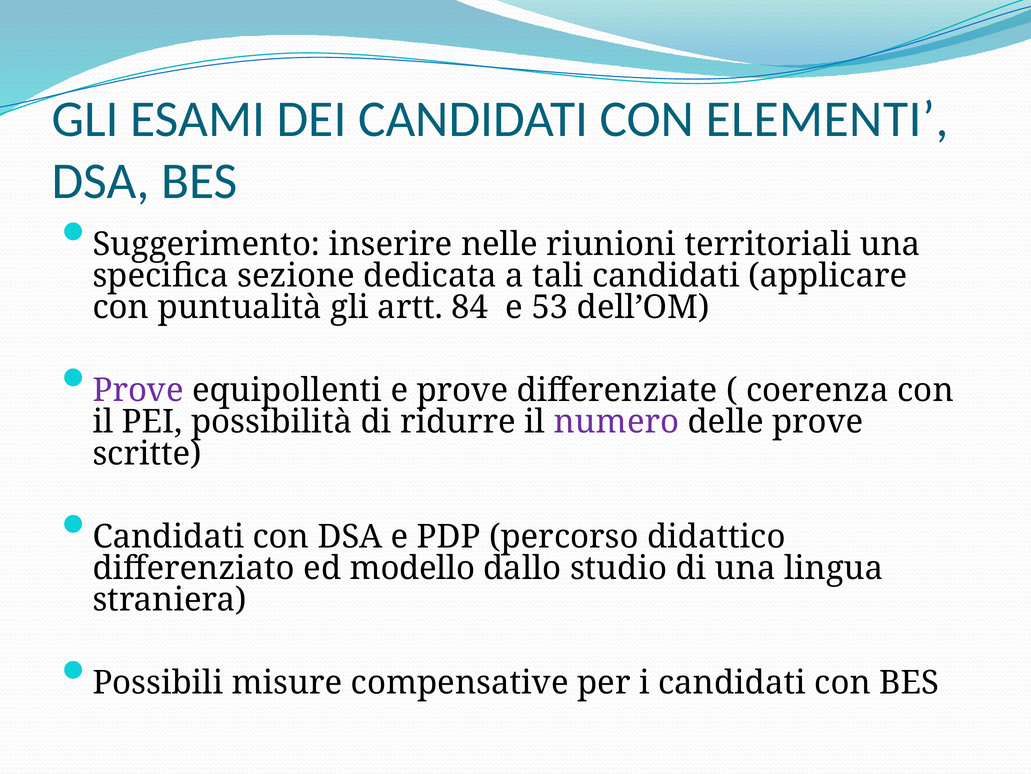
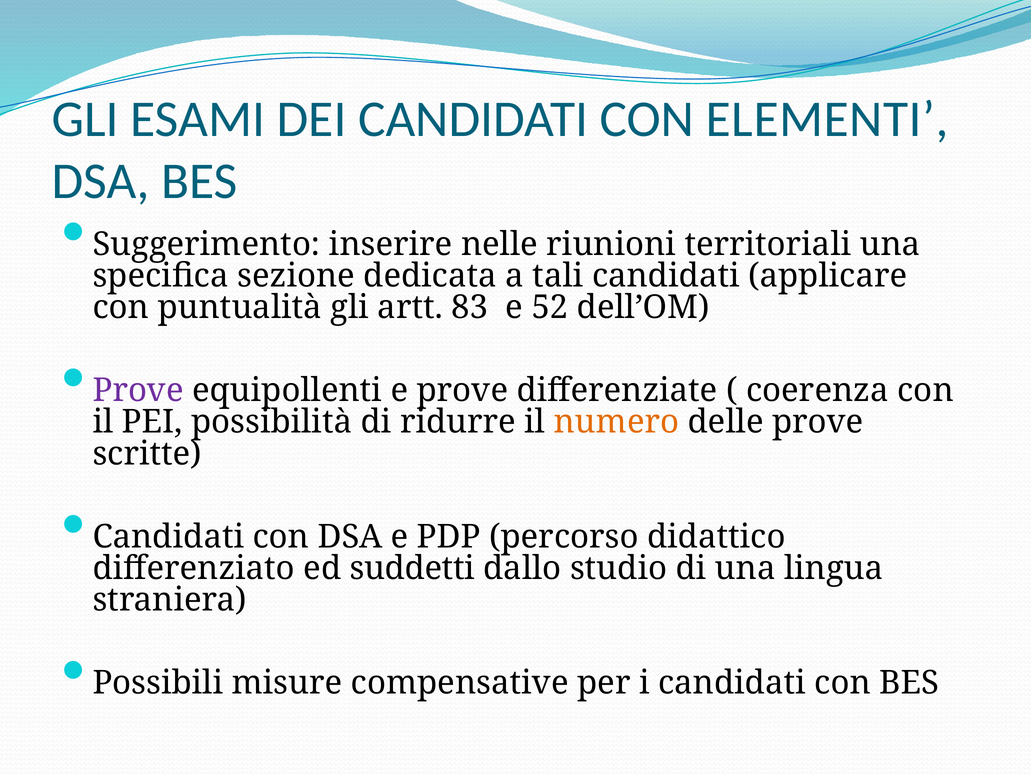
84: 84 -> 83
53: 53 -> 52
numero colour: purple -> orange
modello: modello -> suddetti
